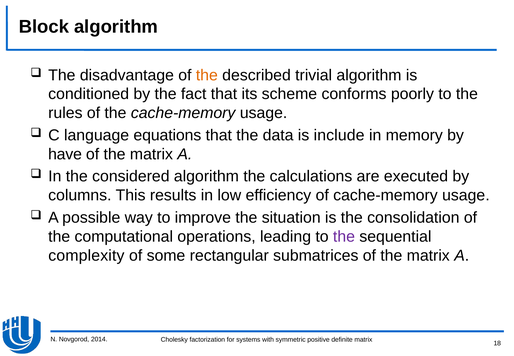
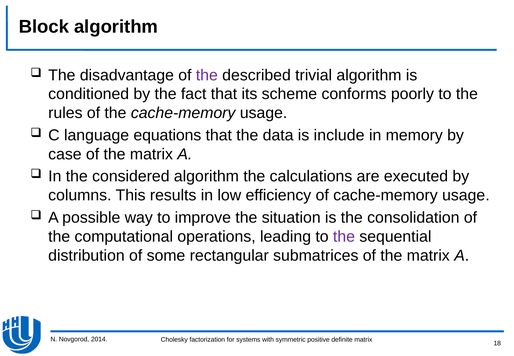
the at (207, 75) colour: orange -> purple
have: have -> case
complexity: complexity -> distribution
